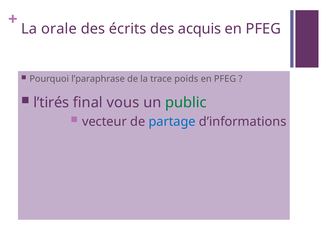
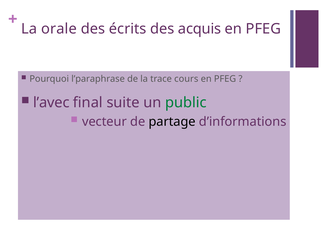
poids: poids -> cours
l’tirés: l’tirés -> l’avec
vous: vous -> suite
partage colour: blue -> black
